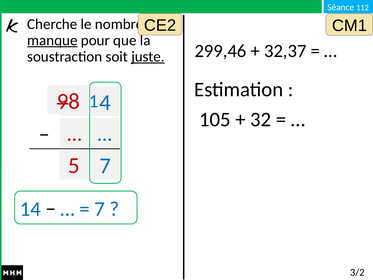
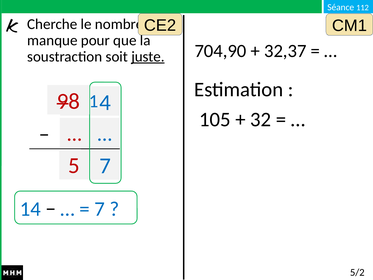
manque underline: present -> none
299,46: 299,46 -> 704,90
3/2: 3/2 -> 5/2
